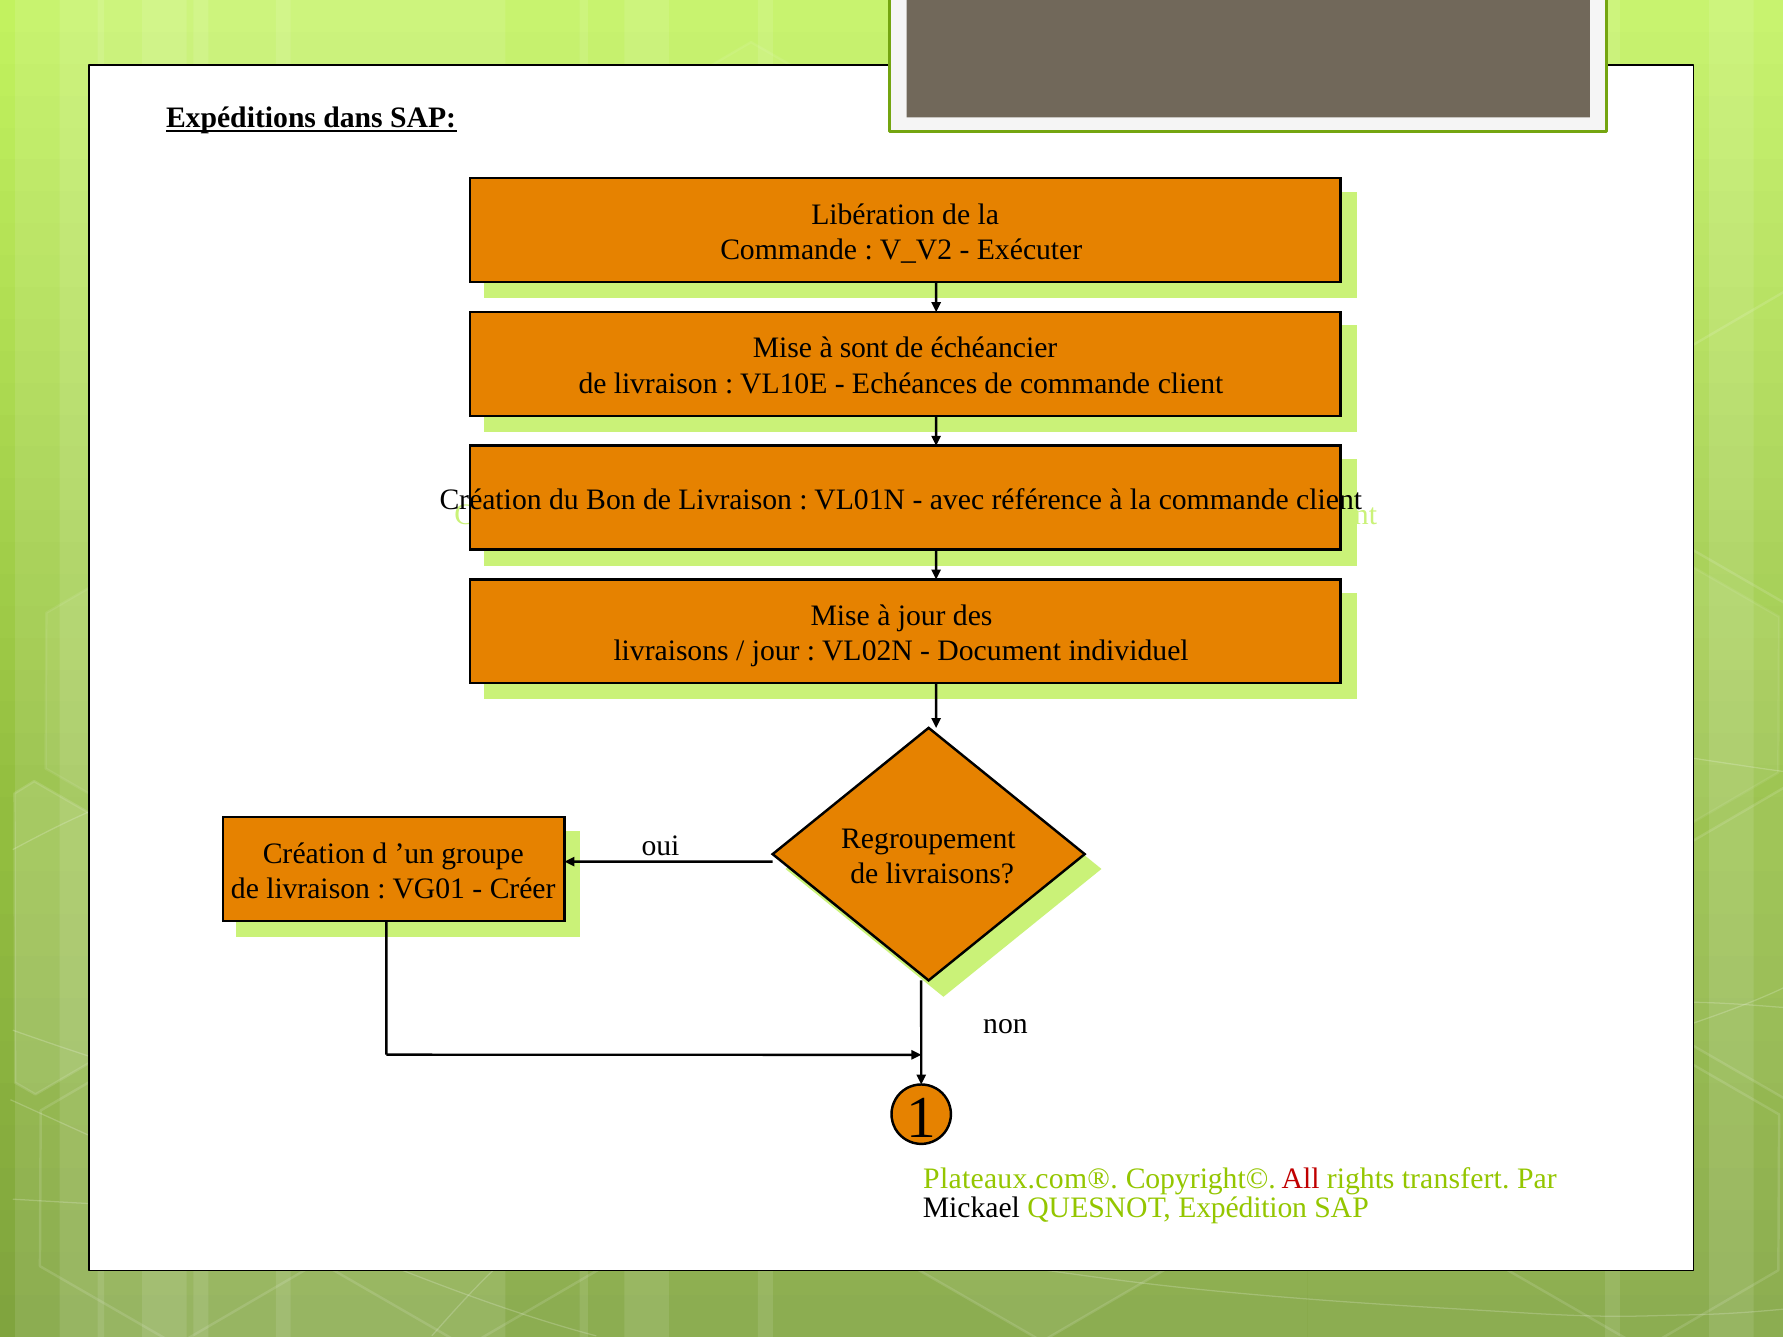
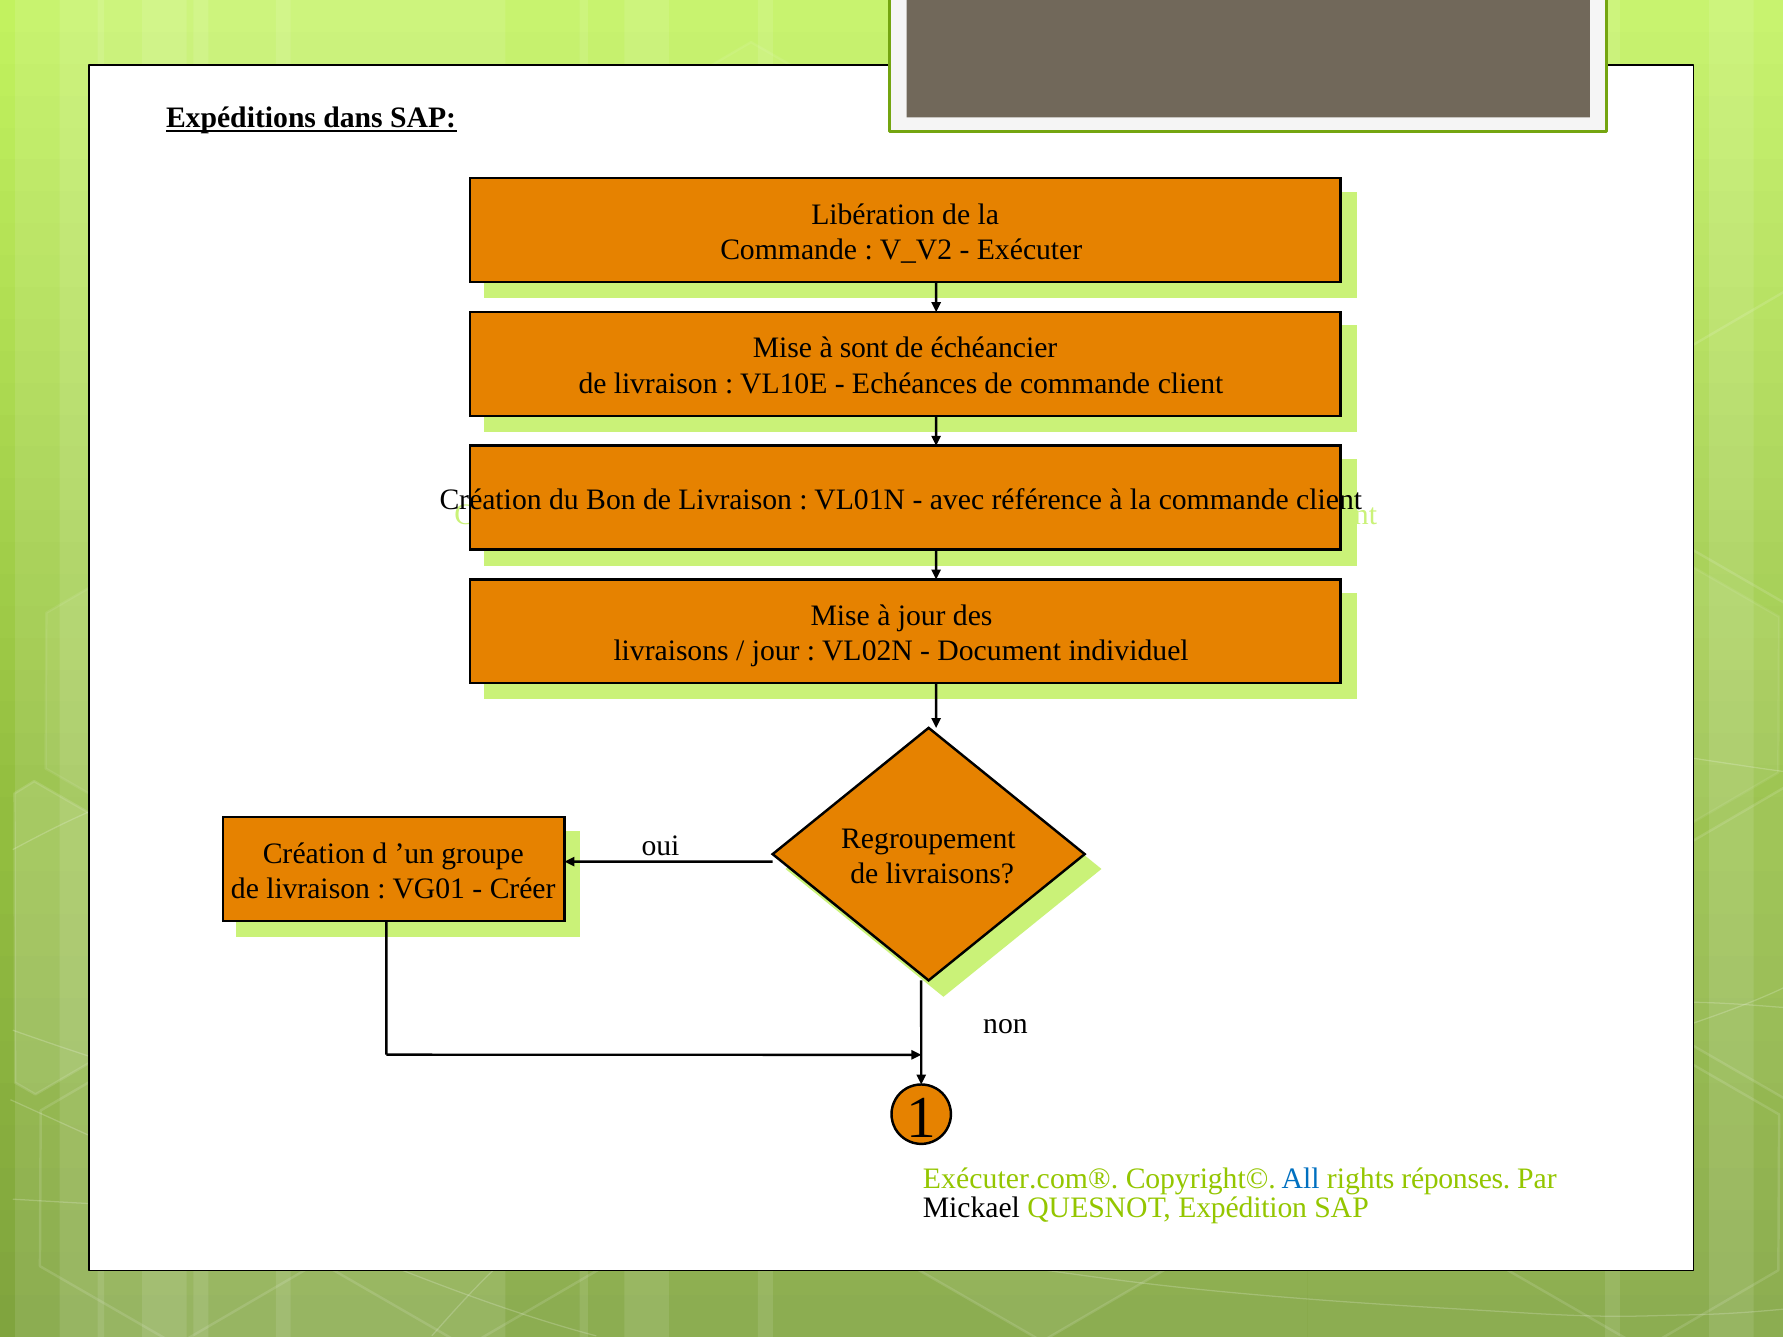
Plateaux.com®: Plateaux.com® -> Exécuter.com®
All colour: red -> blue
transfert: transfert -> réponses
